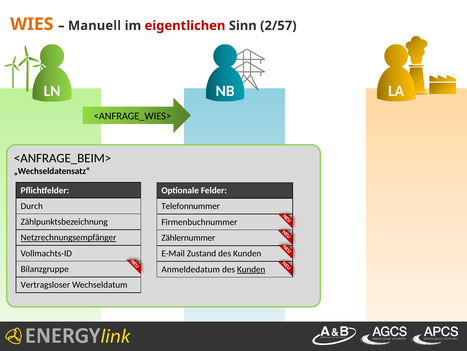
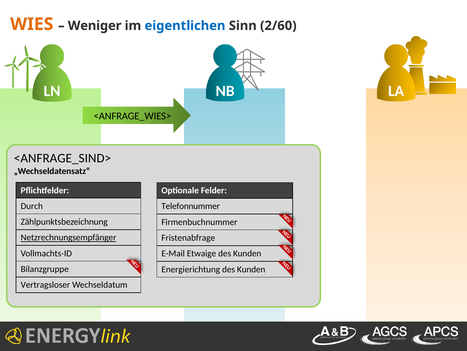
Manuell: Manuell -> Weniger
eigentlichen colour: red -> blue
2/57: 2/57 -> 2/60
<ANFRAGE_BEIM>: <ANFRAGE_BEIM> -> <ANFRAGE_SIND>
Zählernummer: Zählernummer -> Fristenabfrage
Zustand: Zustand -> Etwaige
Anmeldedatum: Anmeldedatum -> Energierichtung
Kunden at (251, 269) underline: present -> none
